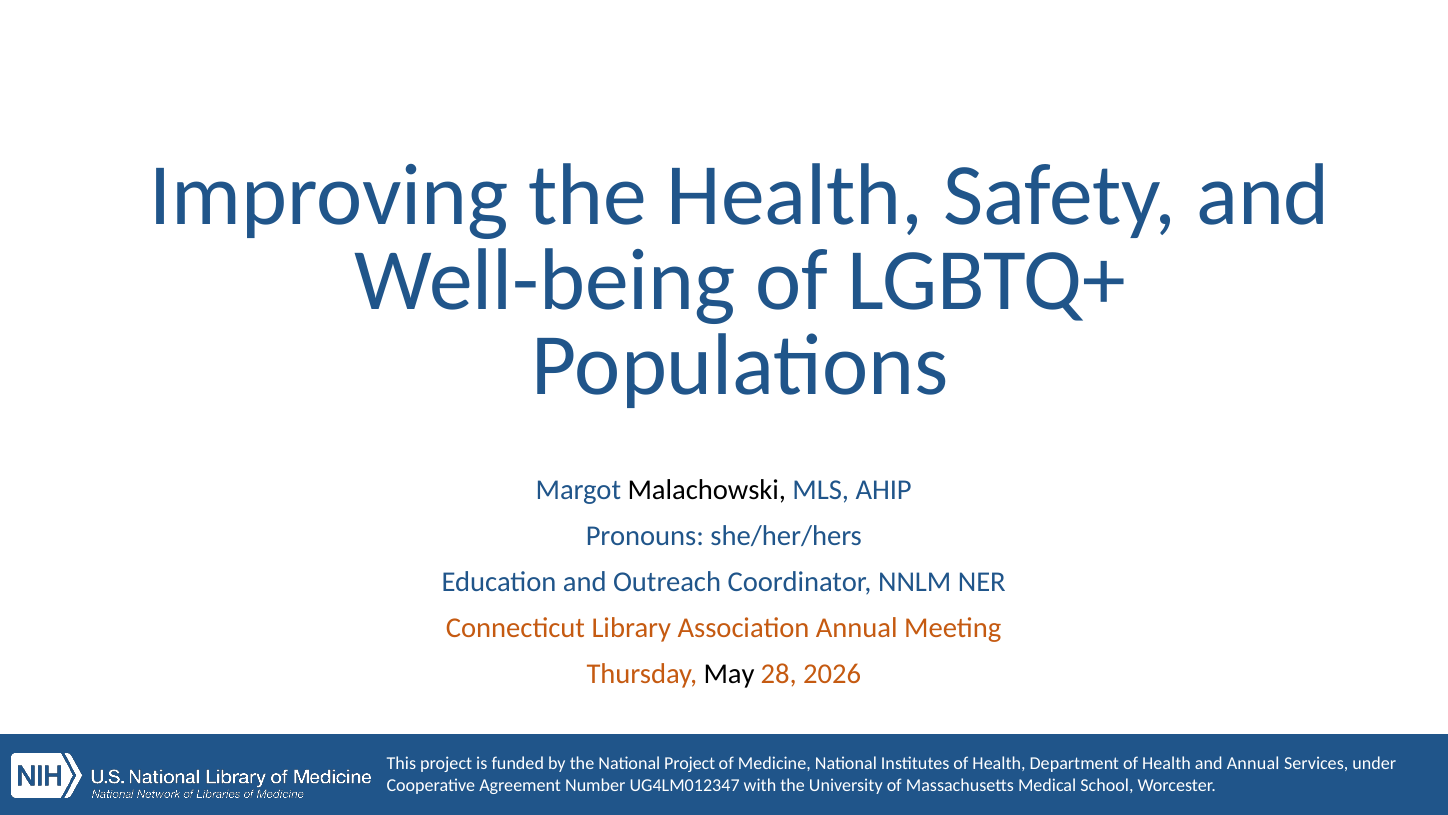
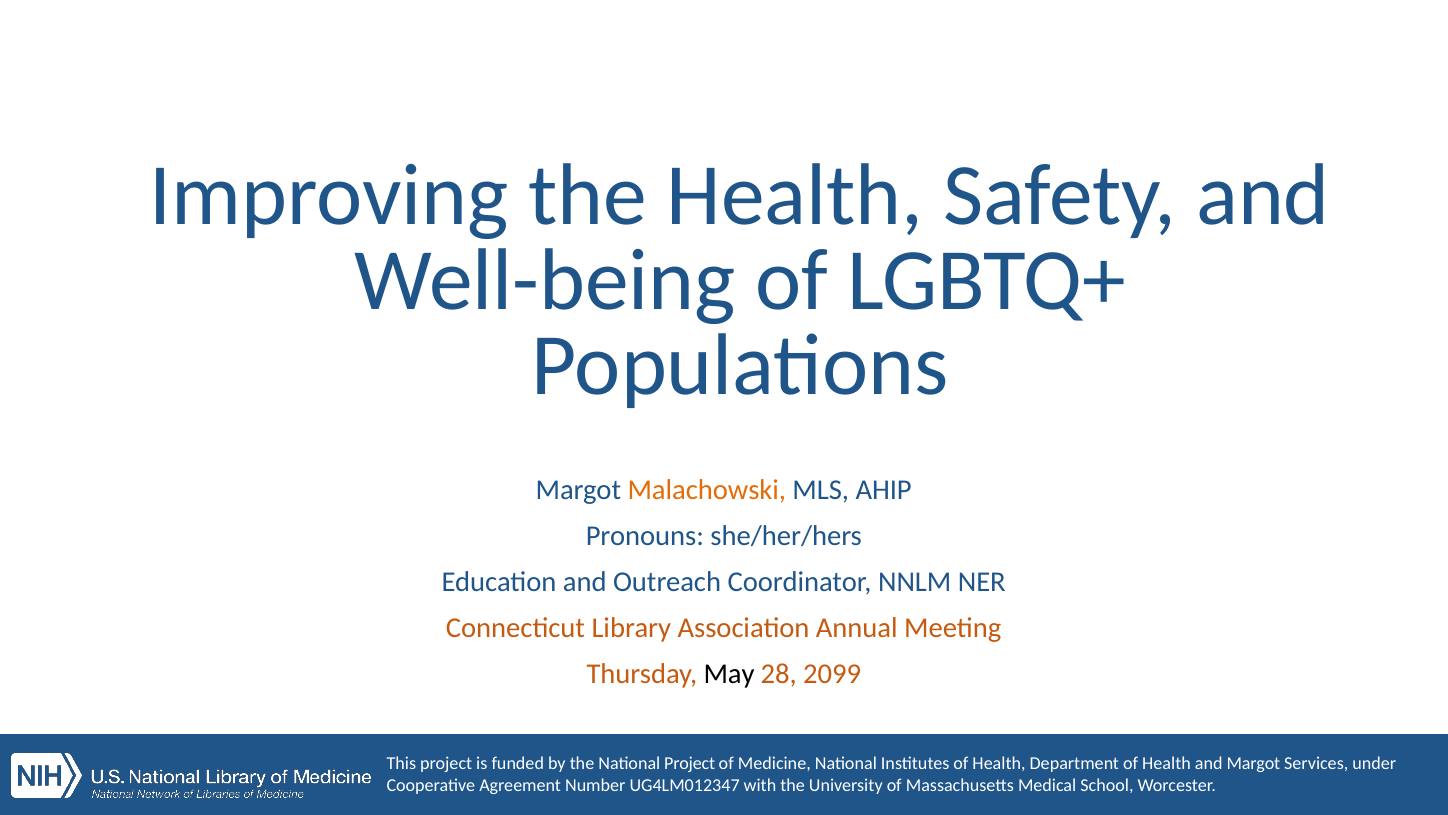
Malachowski colour: black -> orange
2026: 2026 -> 2099
and Annual: Annual -> Margot
